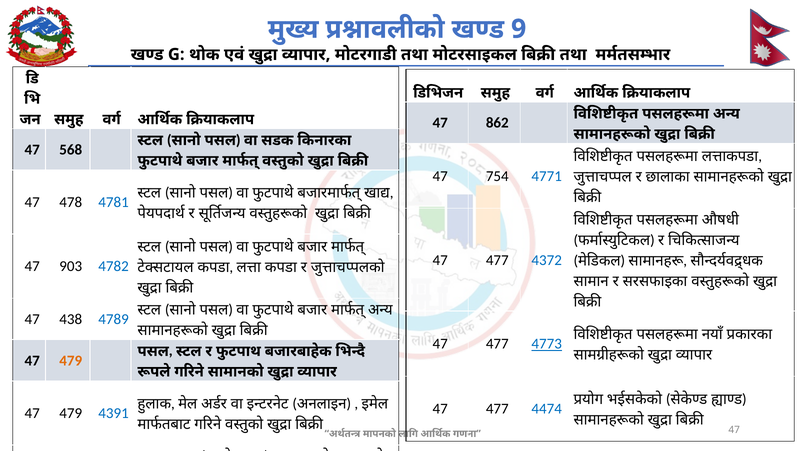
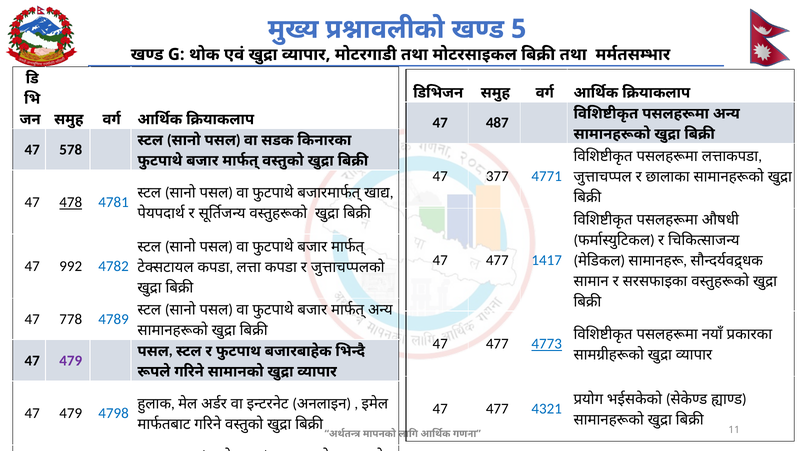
9: 9 -> 5
862: 862 -> 487
568: 568 -> 578
754: 754 -> 377
478 underline: none -> present
4372: 4372 -> 1417
903: 903 -> 992
438: 438 -> 778
479 at (71, 360) colour: orange -> purple
4474: 4474 -> 4321
4391: 4391 -> 4798
47 at (734, 429): 47 -> 11
